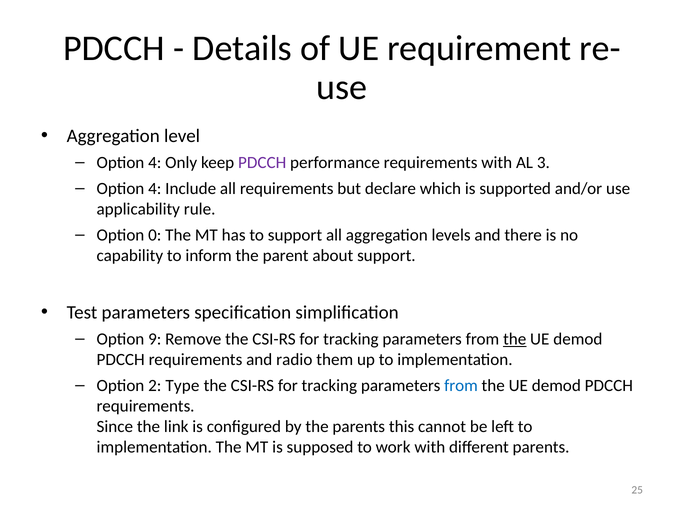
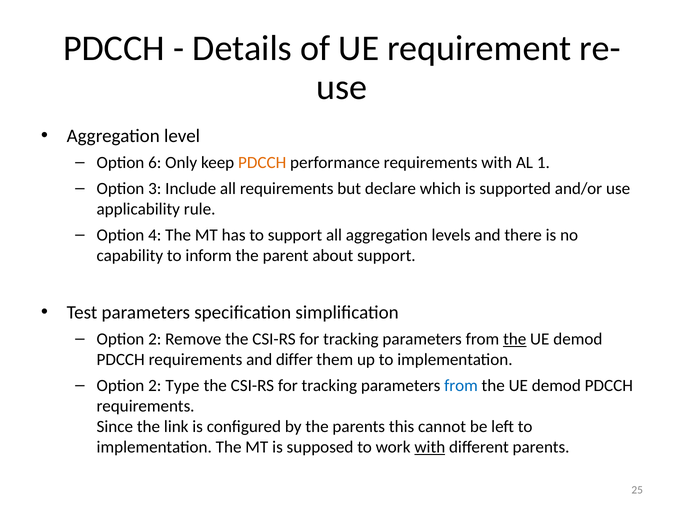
4 at (155, 163): 4 -> 6
PDCCH at (262, 163) colour: purple -> orange
3: 3 -> 1
4 at (155, 189): 4 -> 3
0: 0 -> 4
9 at (155, 339): 9 -> 2
radio: radio -> differ
with at (430, 447) underline: none -> present
